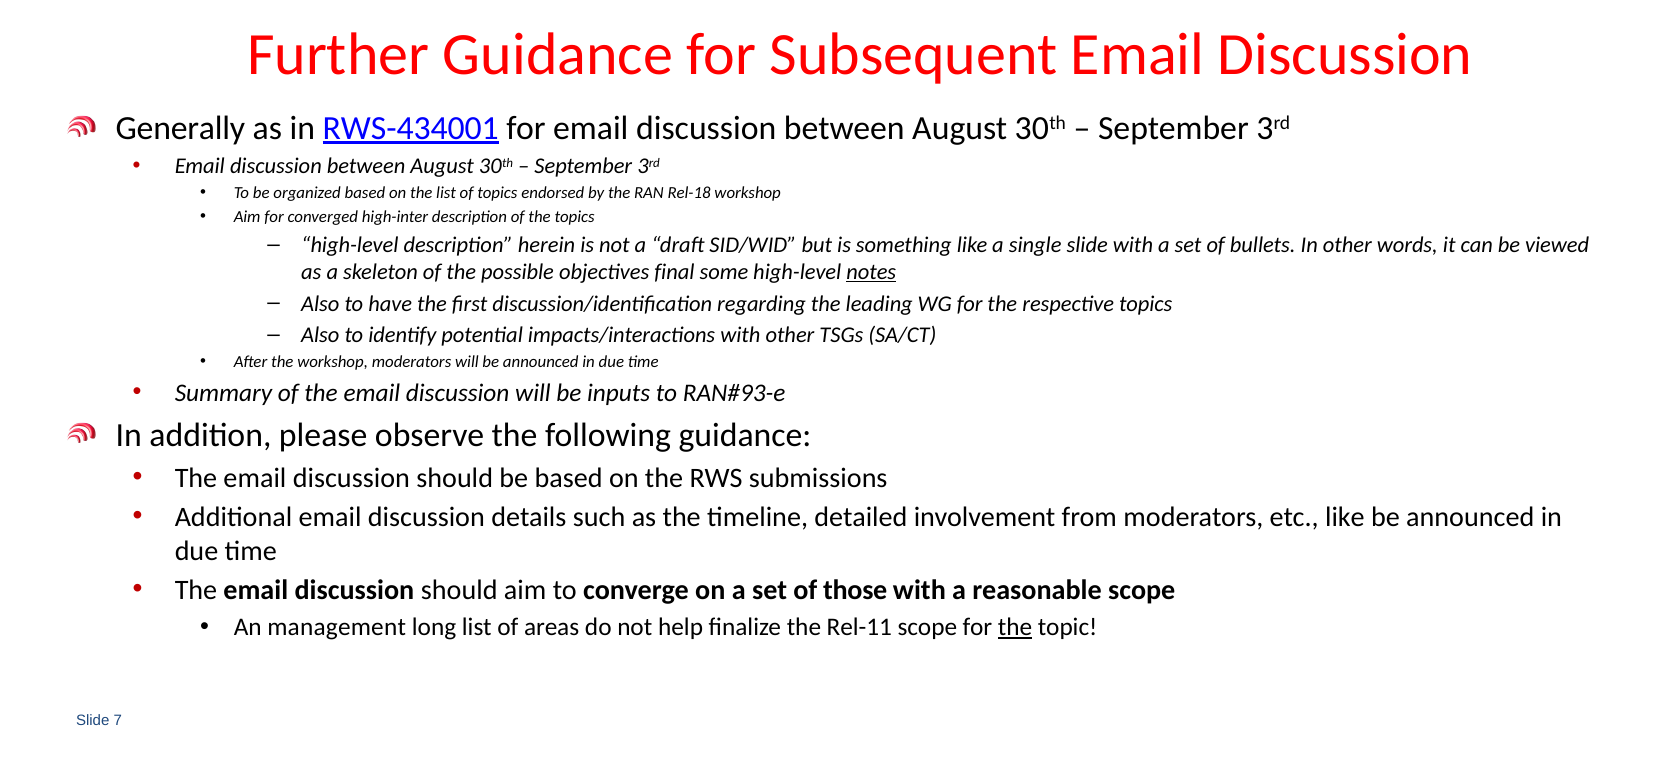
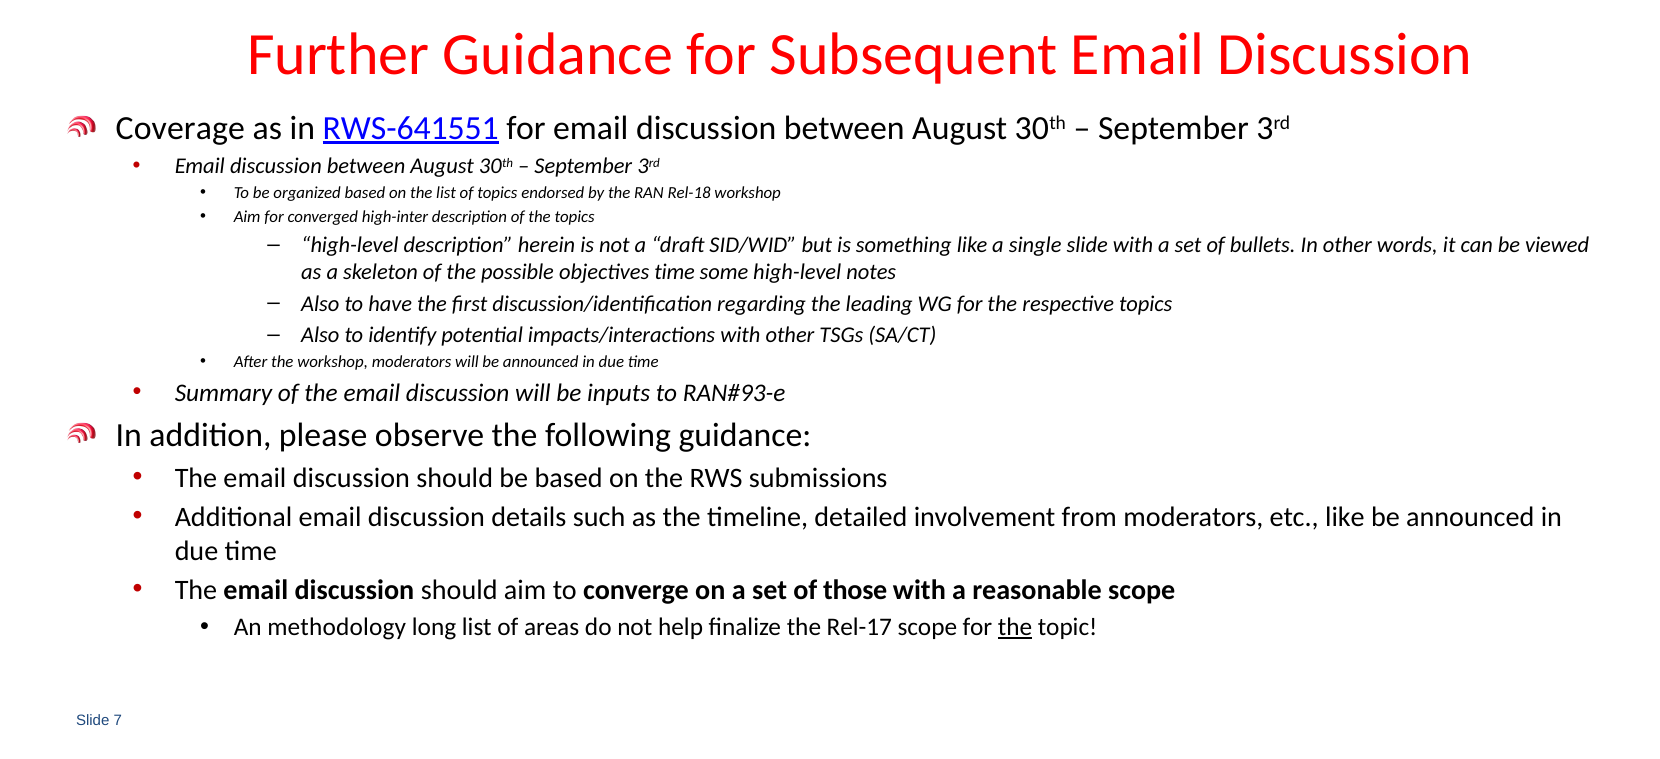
Generally: Generally -> Coverage
RWS-434001: RWS-434001 -> RWS-641551
objectives final: final -> time
notes underline: present -> none
management: management -> methodology
Rel-11: Rel-11 -> Rel-17
